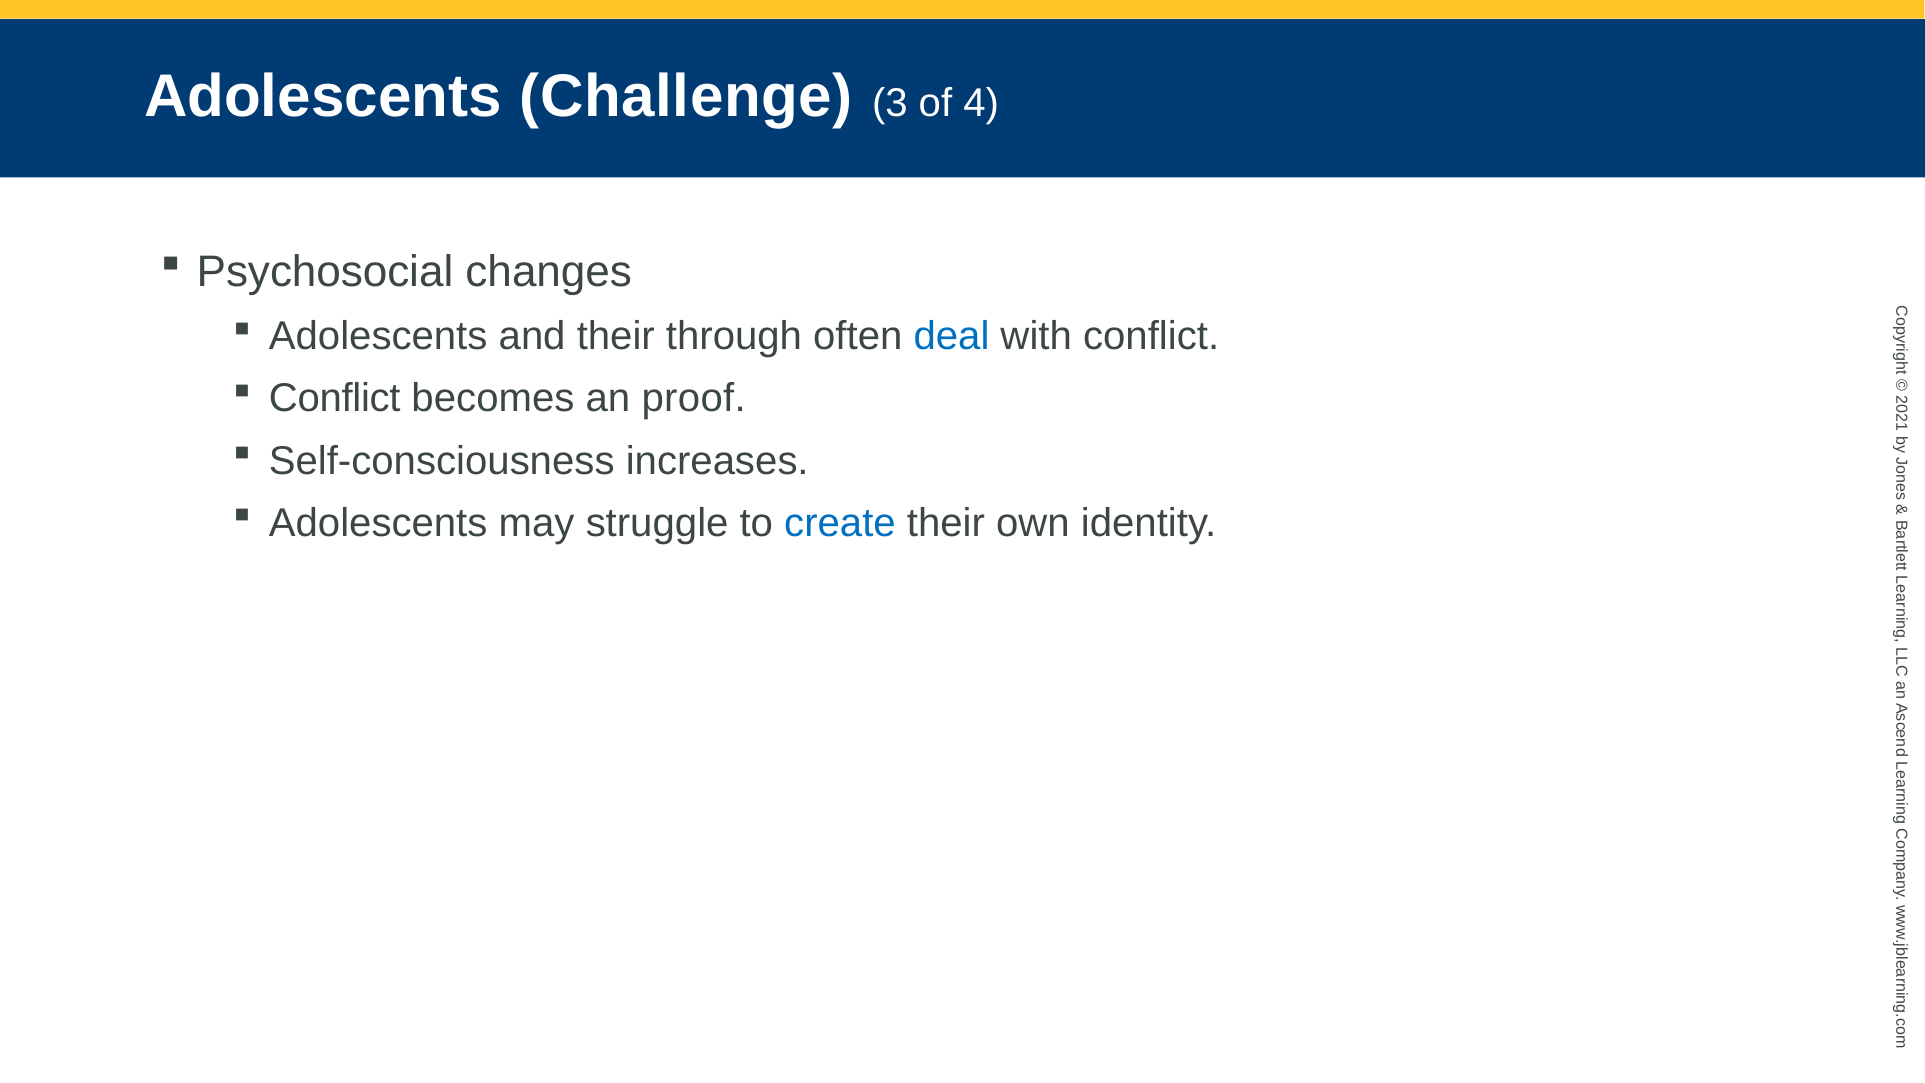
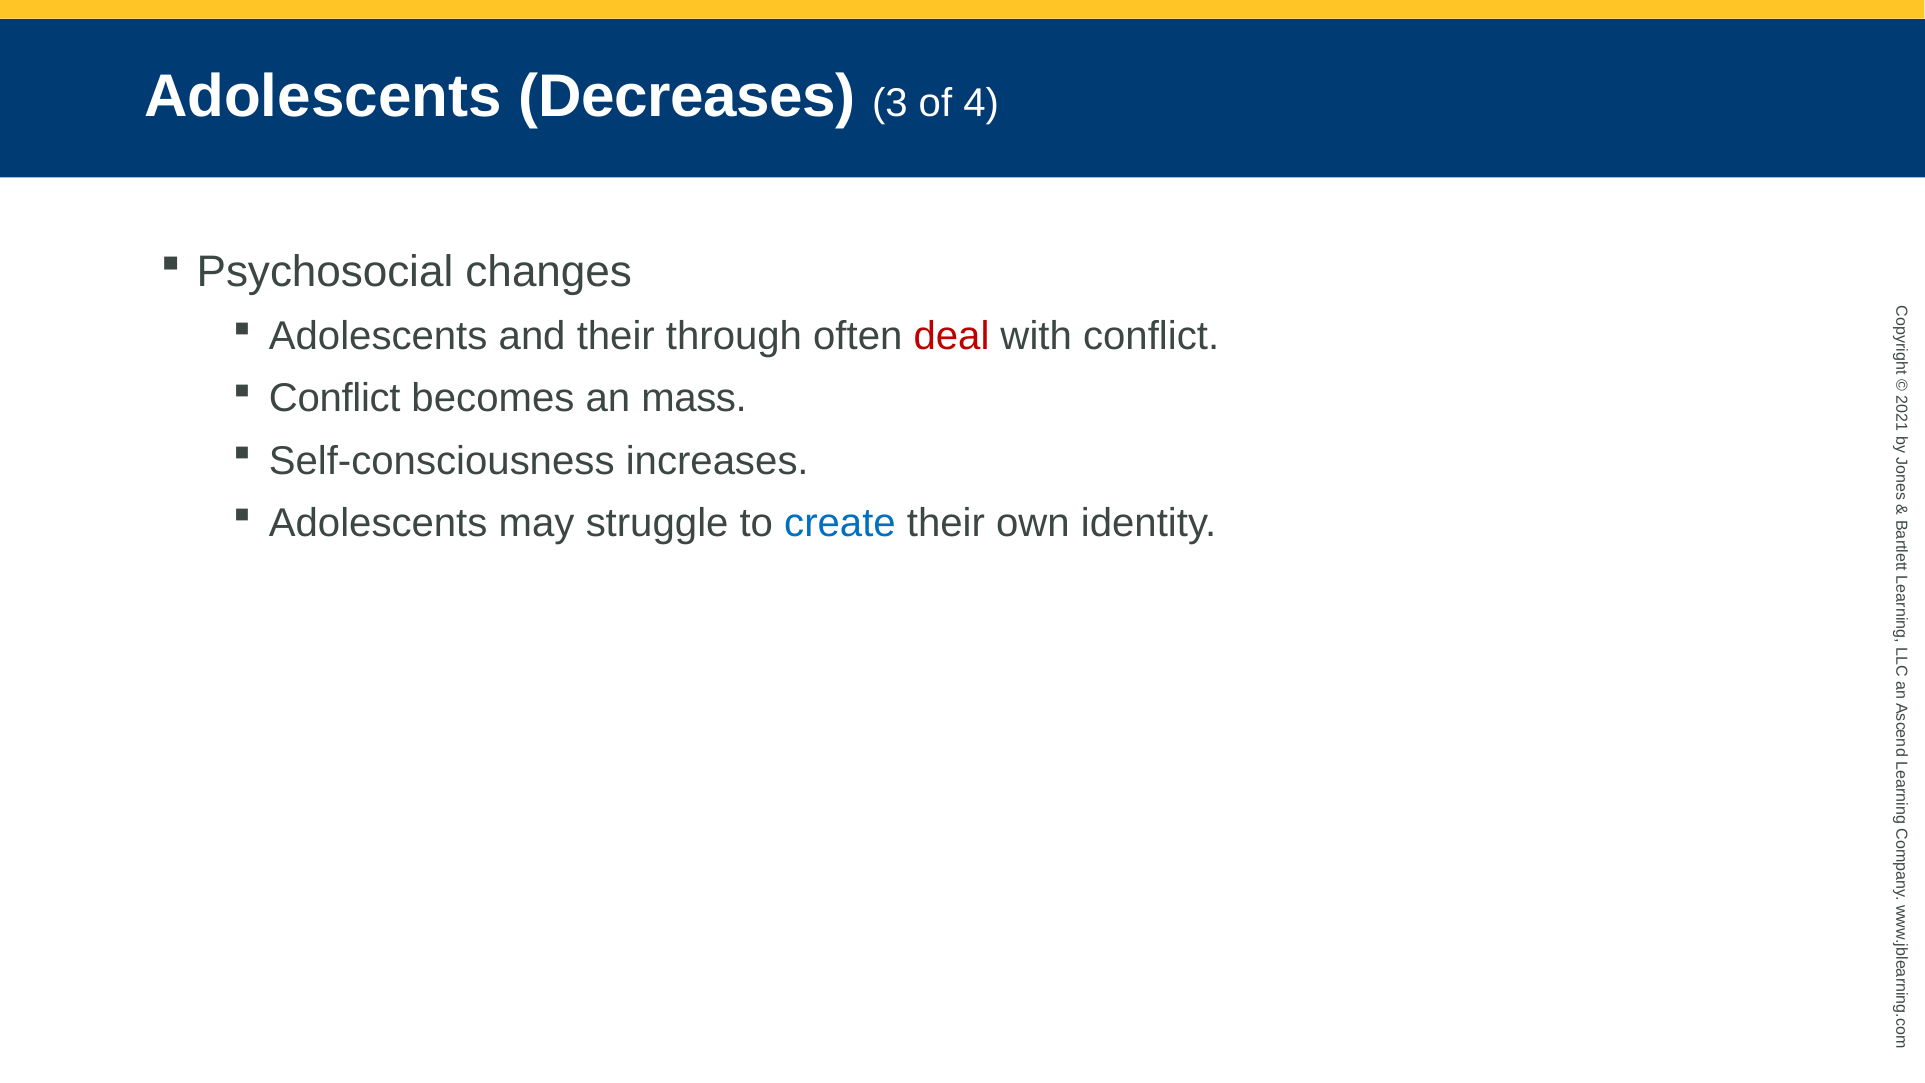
Challenge: Challenge -> Decreases
deal colour: blue -> red
proof: proof -> mass
